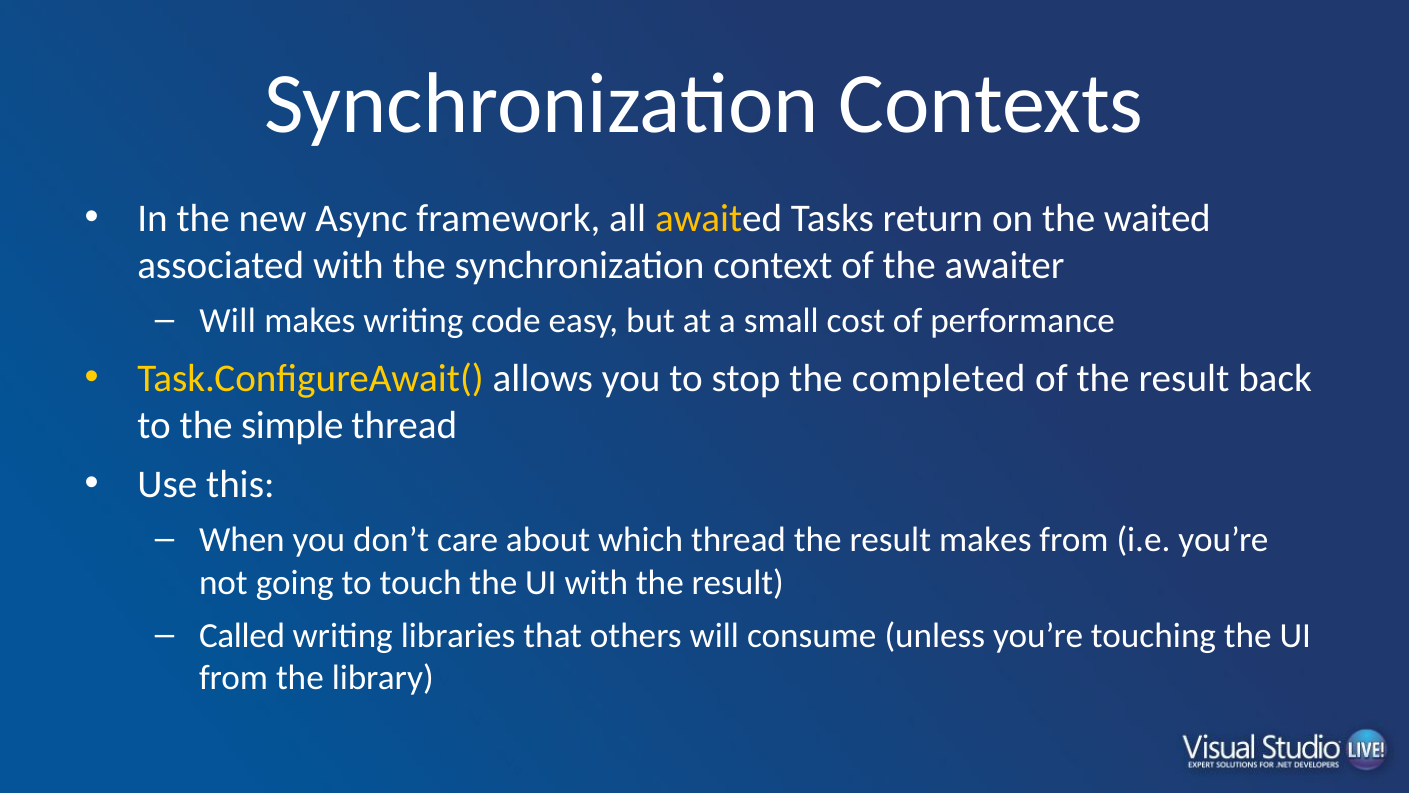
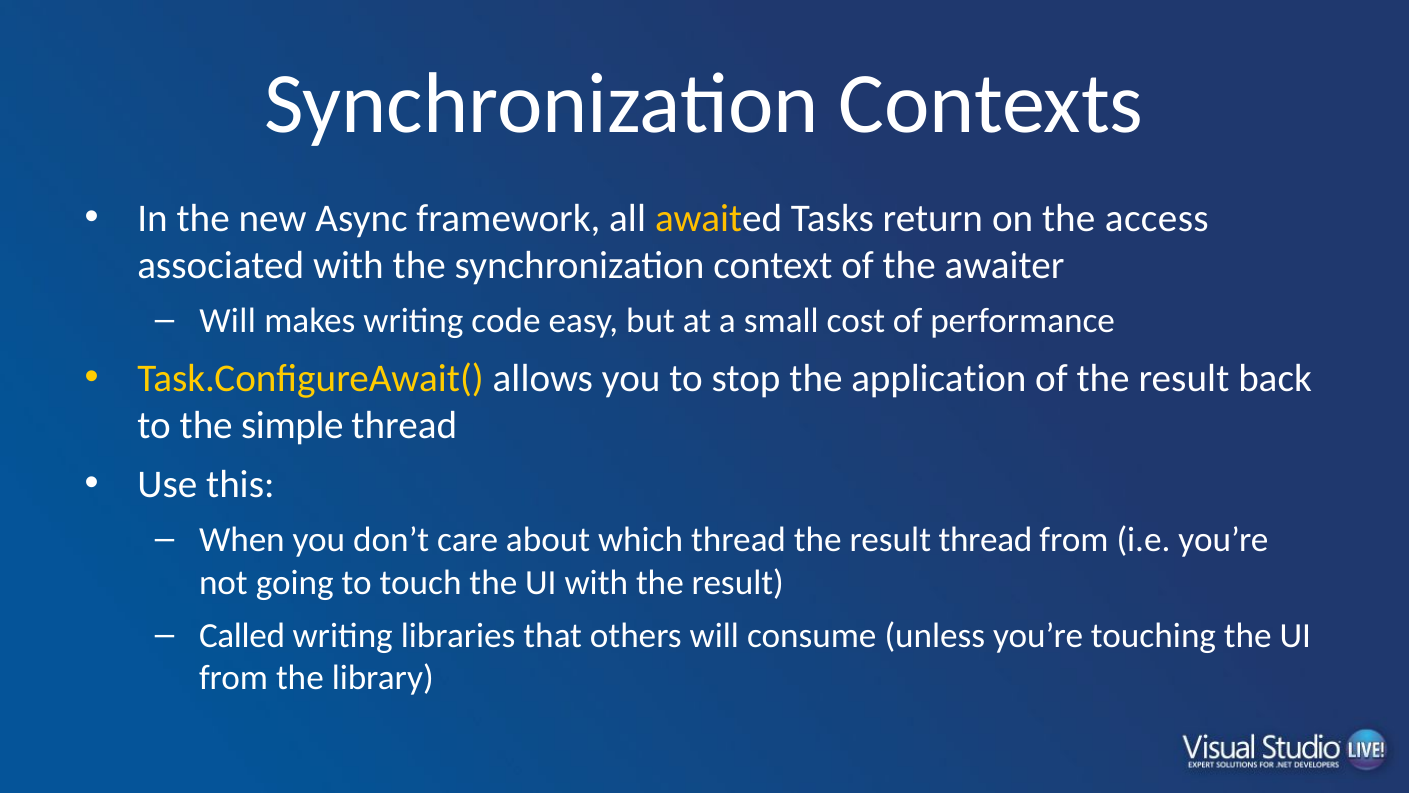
waited: waited -> access
completed: completed -> application
result makes: makes -> thread
